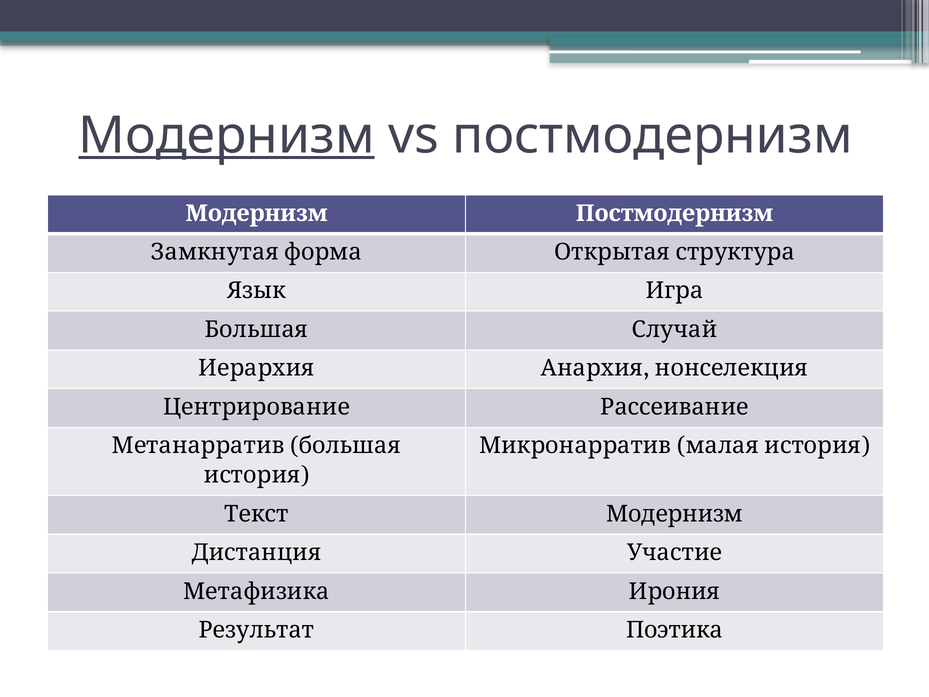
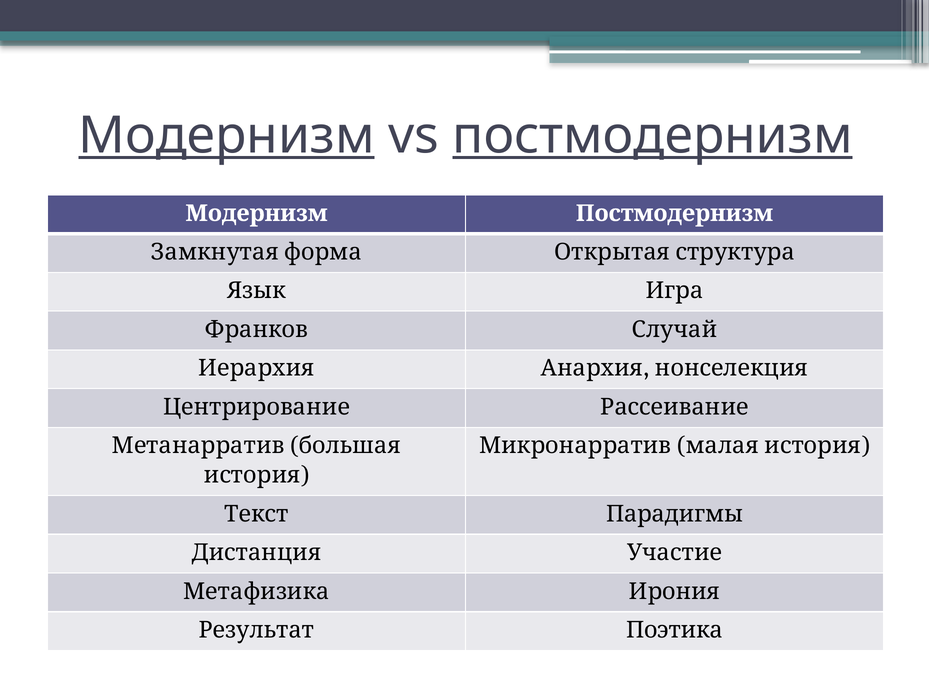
постмодернизм at (652, 135) underline: none -> present
Большая at (256, 329): Большая -> Франков
Текст Модернизм: Модернизм -> Парадигмы
